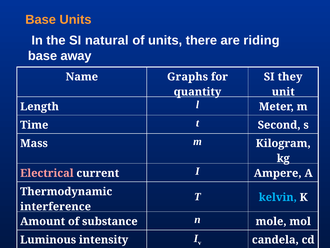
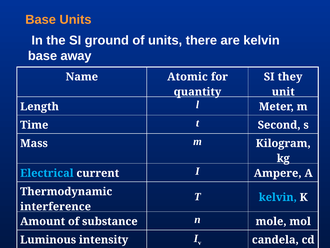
natural: natural -> ground
are riding: riding -> kelvin
Graphs: Graphs -> Atomic
Electrical colour: pink -> light blue
